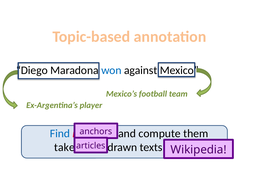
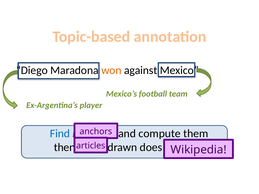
won colour: blue -> orange
take: take -> then
texts: texts -> does
